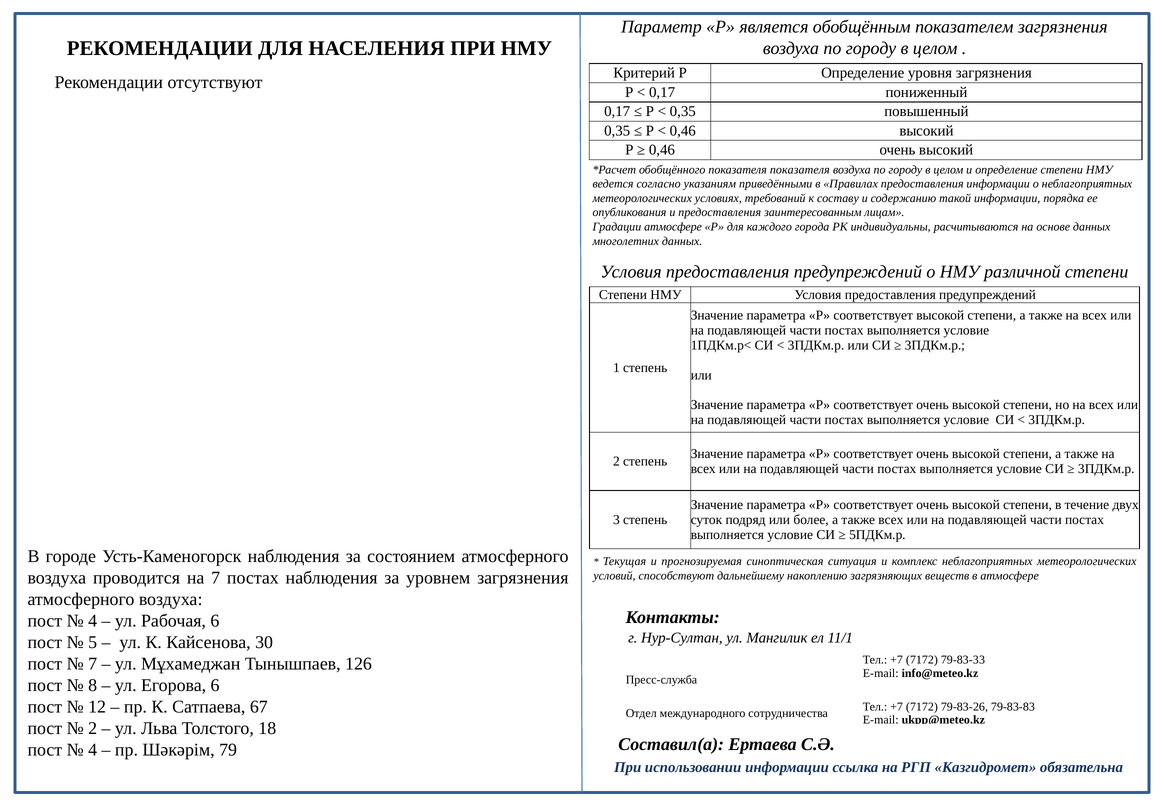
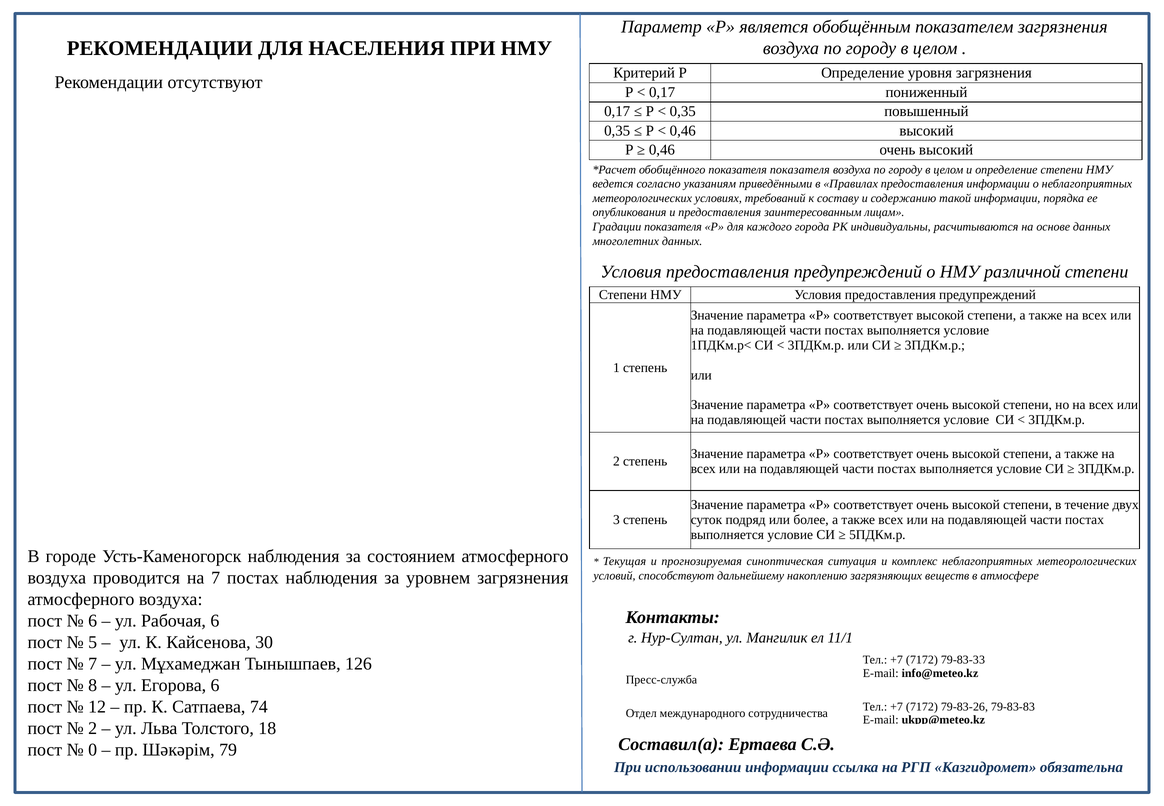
Градации атмосфере: атмосфере -> показателя
4 at (93, 621): 4 -> 6
67: 67 -> 74
4 at (93, 750): 4 -> 0
